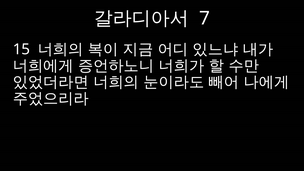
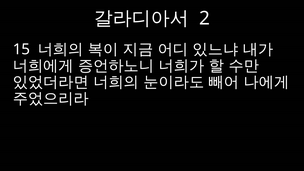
7: 7 -> 2
